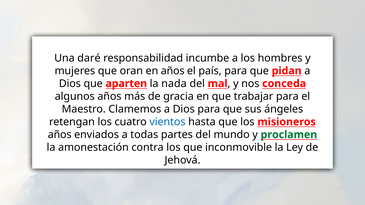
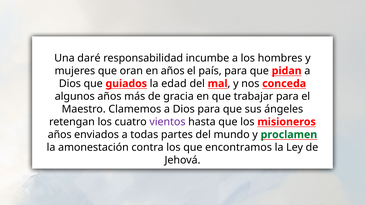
aparten: aparten -> guiados
nada: nada -> edad
vientos colour: blue -> purple
inconmovible: inconmovible -> encontramos
